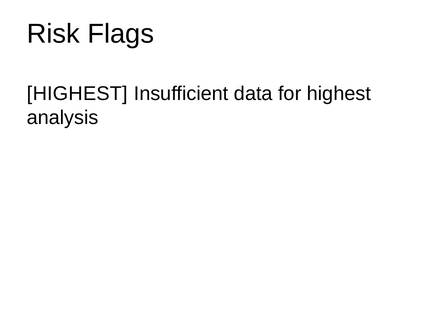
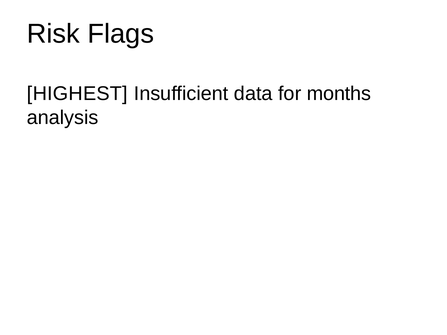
for highest: highest -> months
